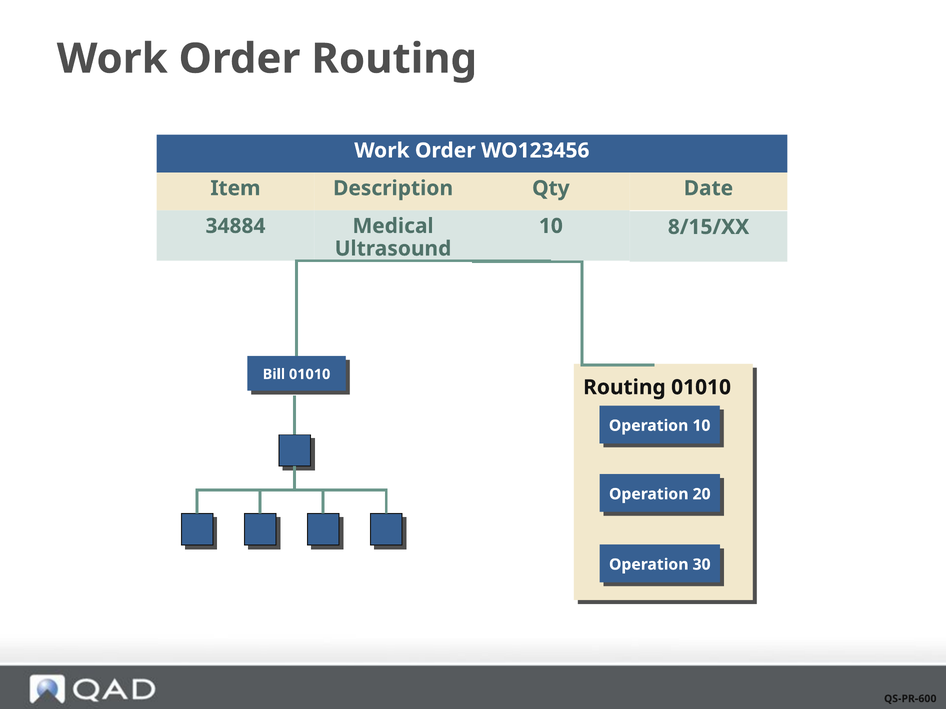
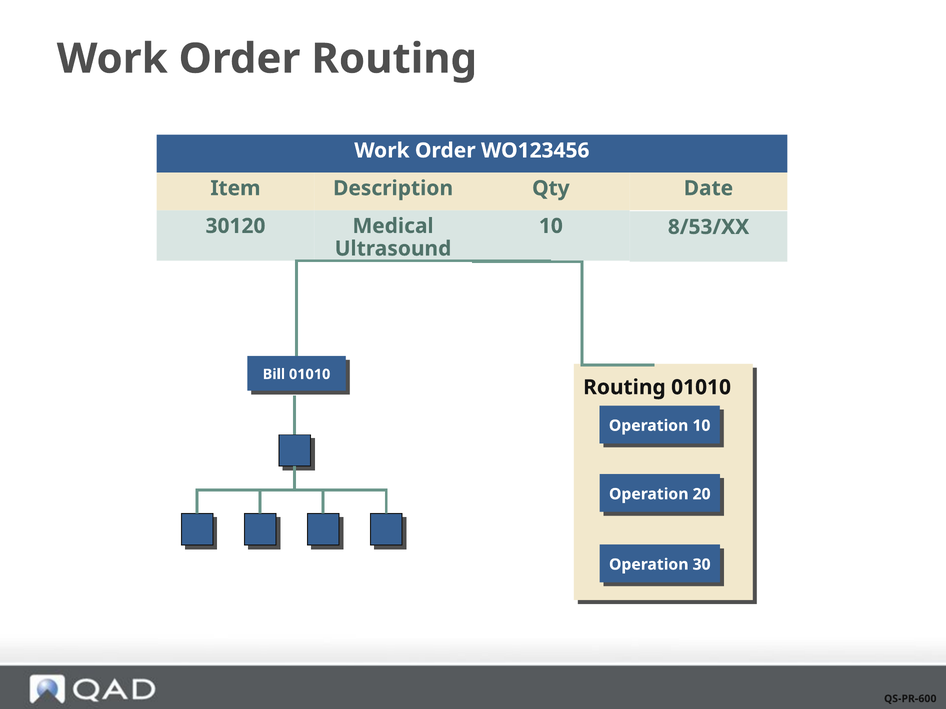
34884: 34884 -> 30120
8/15/XX: 8/15/XX -> 8/53/XX
